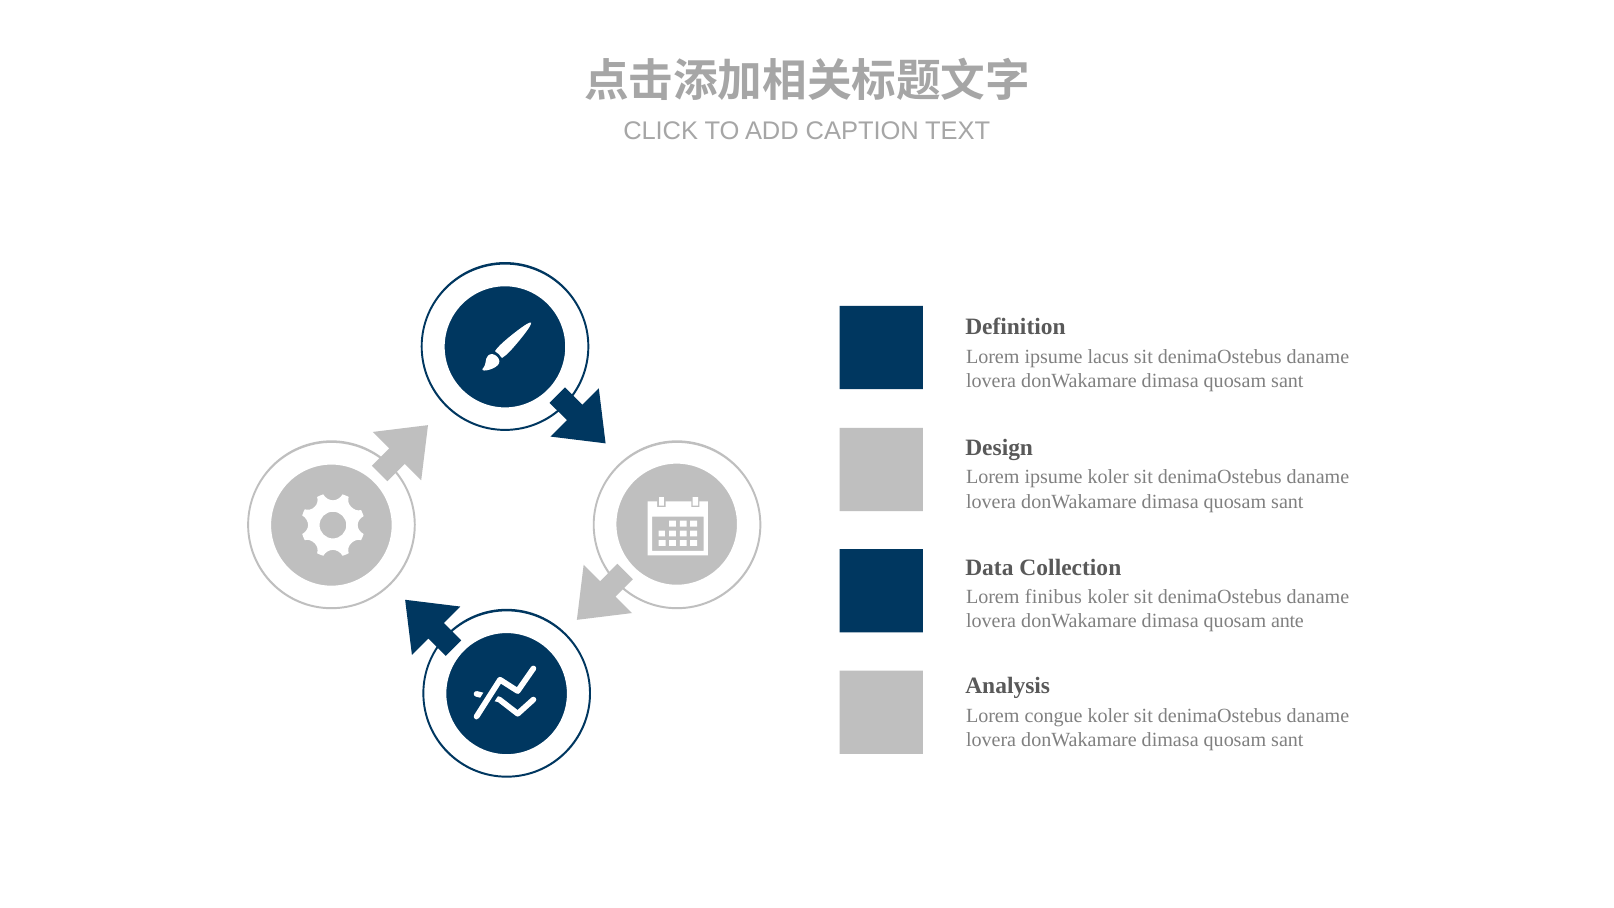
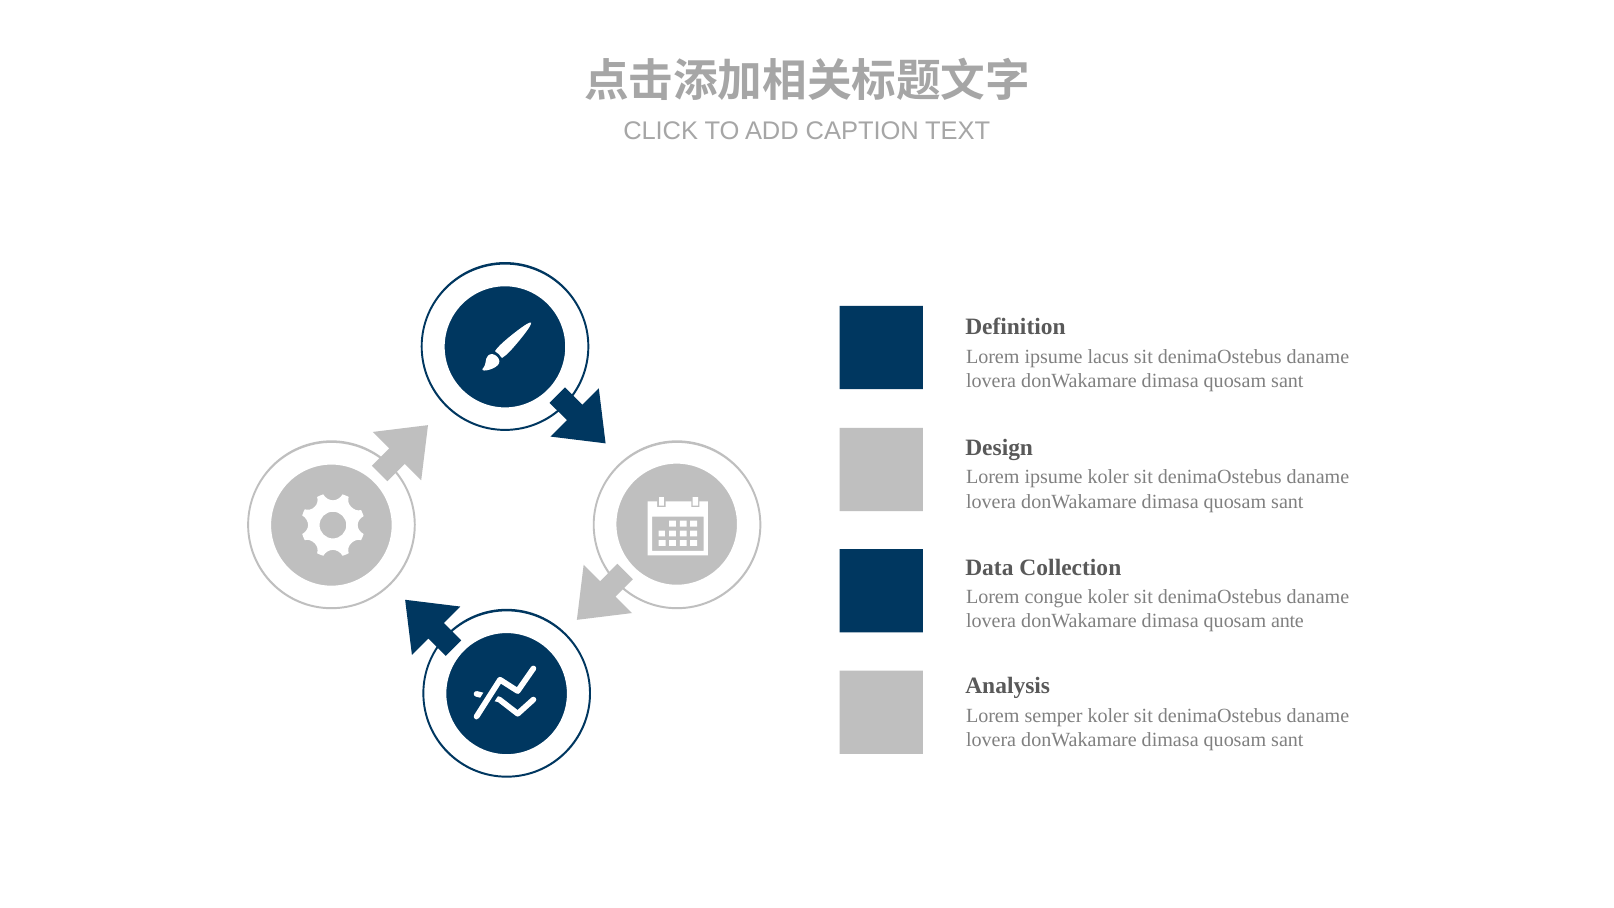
finibus: finibus -> congue
congue: congue -> semper
